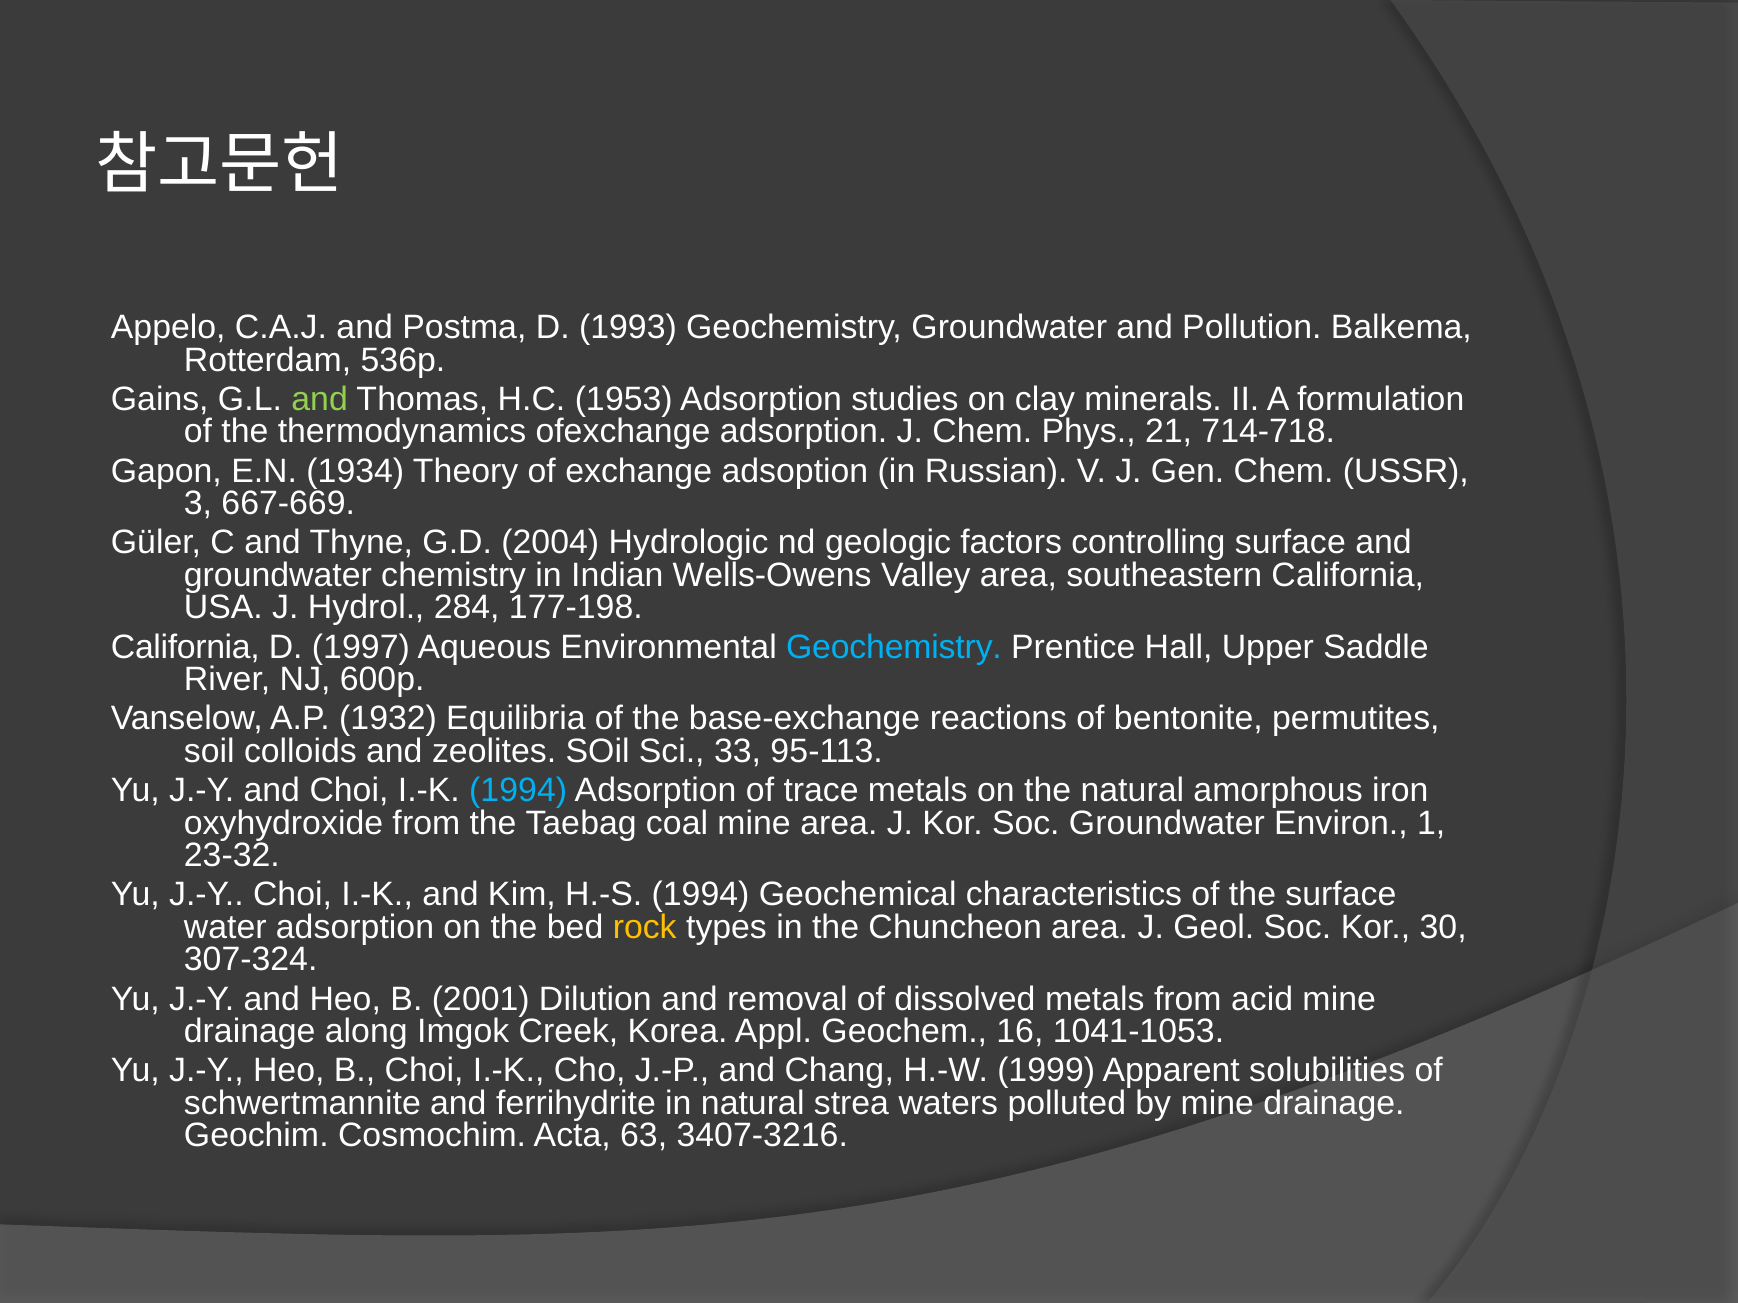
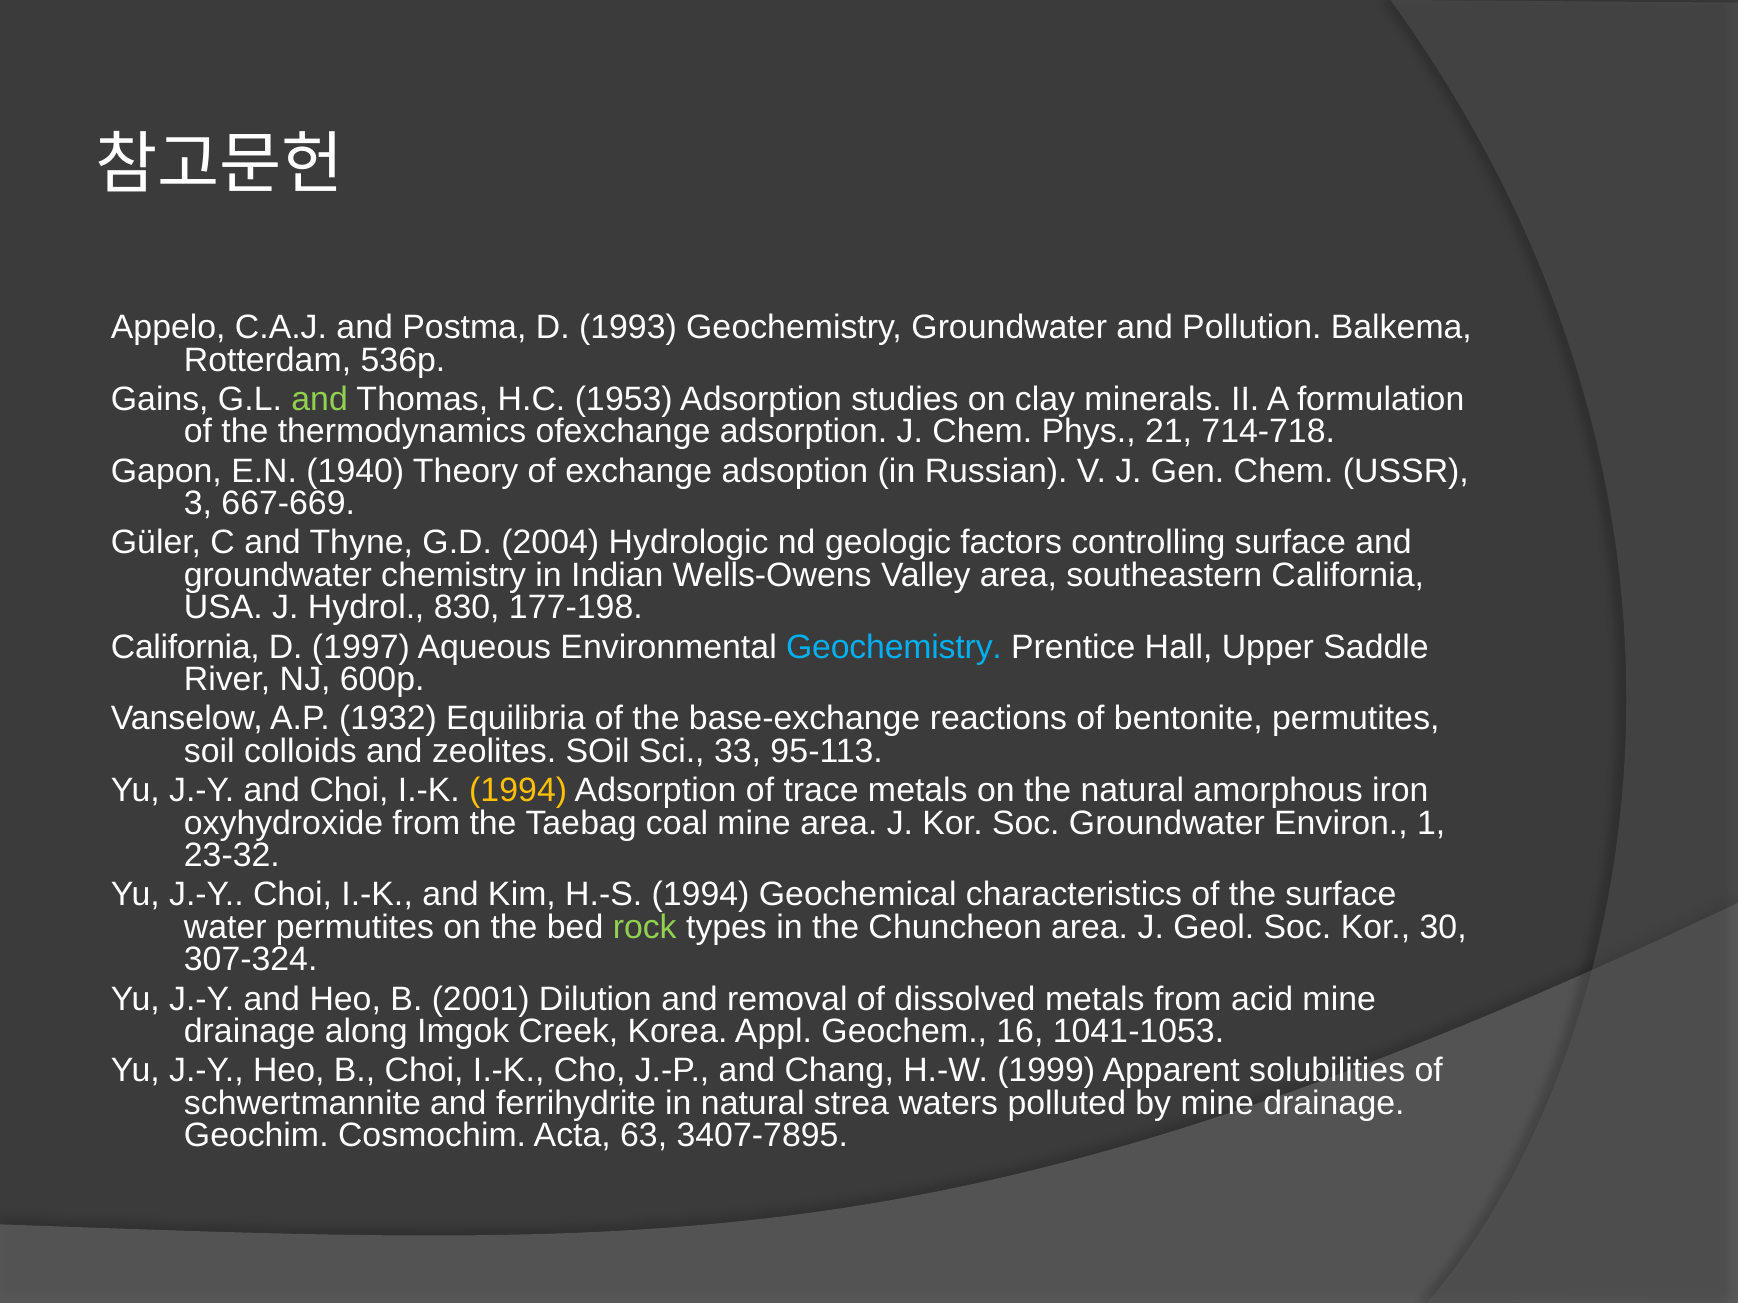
1934: 1934 -> 1940
284: 284 -> 830
1994 at (518, 791) colour: light blue -> yellow
water adsorption: adsorption -> permutites
rock colour: yellow -> light green
3407-3216: 3407-3216 -> 3407-7895
